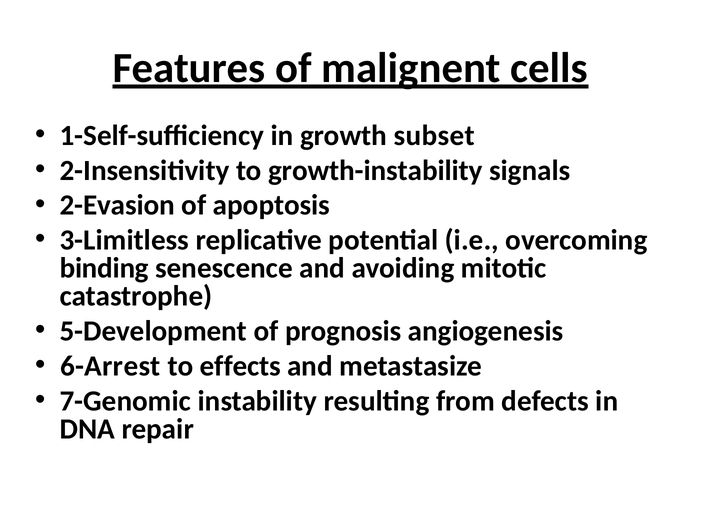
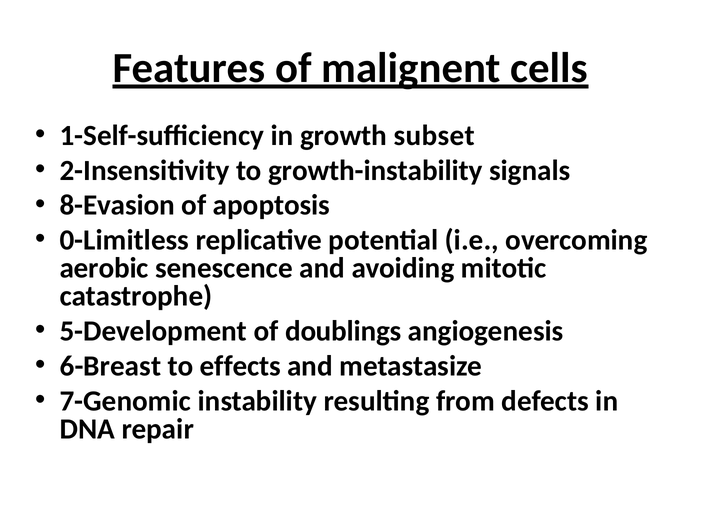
2-Evasion: 2-Evasion -> 8-Evasion
3-Limitless: 3-Limitless -> 0-Limitless
binding: binding -> aerobic
prognosis: prognosis -> doublings
6-Arrest: 6-Arrest -> 6-Breast
